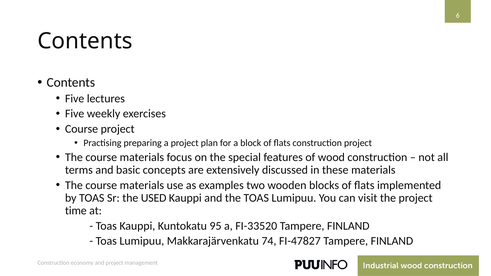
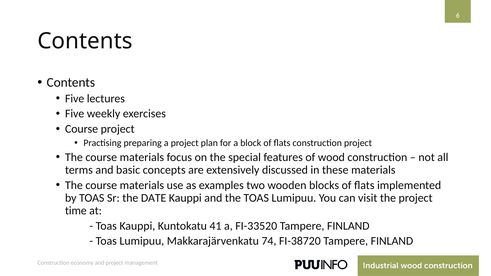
USED: USED -> DATE
95: 95 -> 41
FI-47827: FI-47827 -> FI-38720
